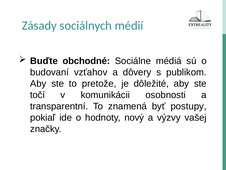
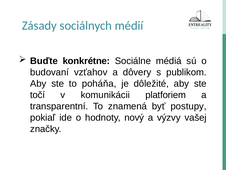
obchodné: obchodné -> konkrétne
pretože: pretože -> poháňa
osobnosti: osobnosti -> platforiem
